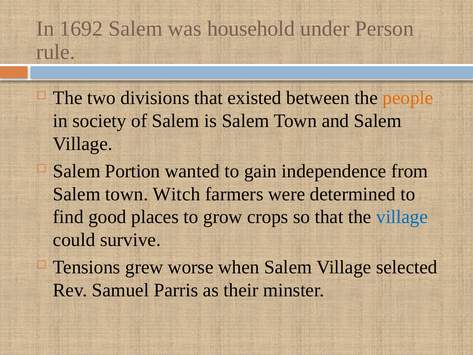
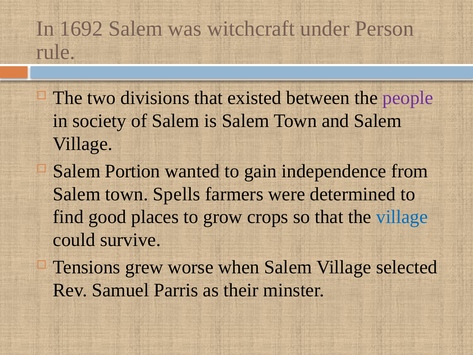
household: household -> witchcraft
people colour: orange -> purple
Witch: Witch -> Spells
